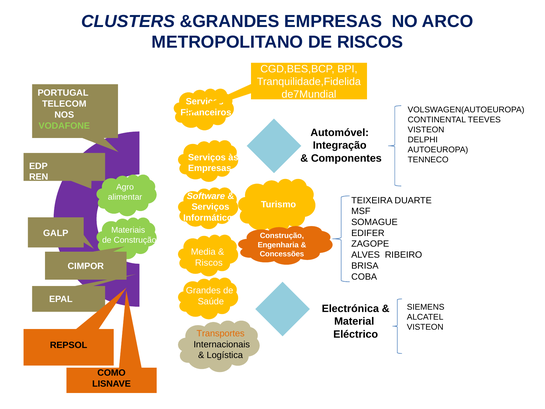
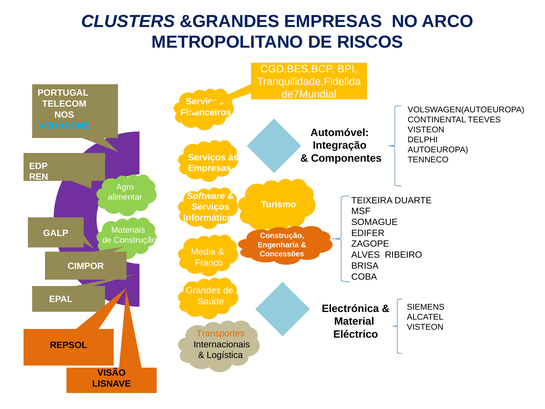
VODAFONE colour: light green -> light blue
Riscos at (209, 263): Riscos -> Franco
COMO: COMO -> VISÃO
